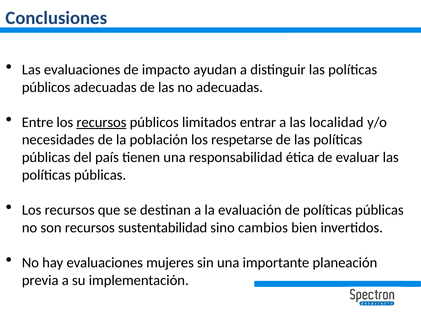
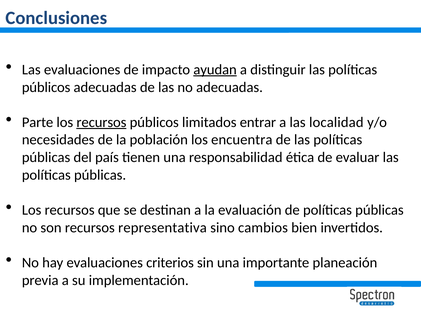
ayudan underline: none -> present
Entre: Entre -> Parte
respetarse: respetarse -> encuentra
sustentabilidad: sustentabilidad -> representativa
mujeres: mujeres -> criterios
